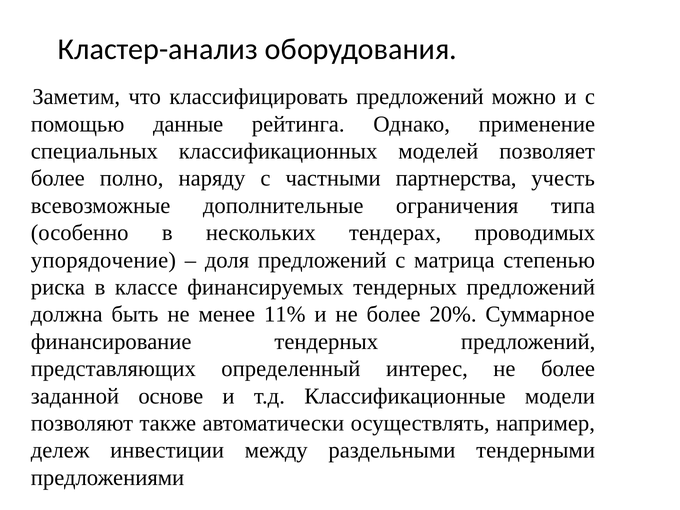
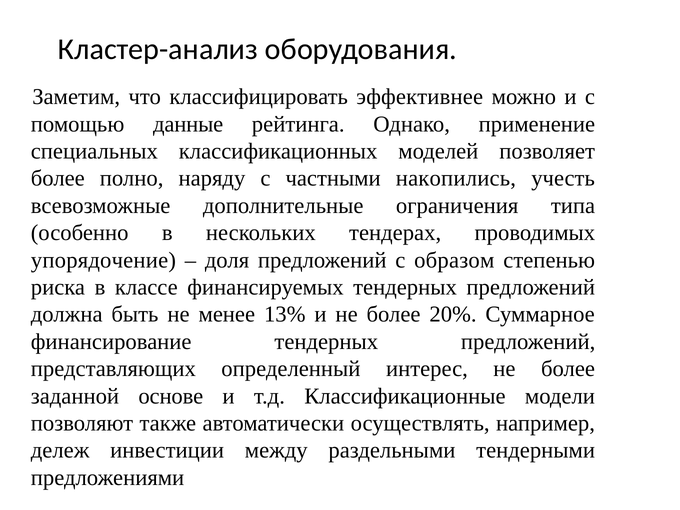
классифицировать предложений: предложений -> эффективнее
партнерства: партнерства -> накопились
матрица: матрица -> образом
11%: 11% -> 13%
